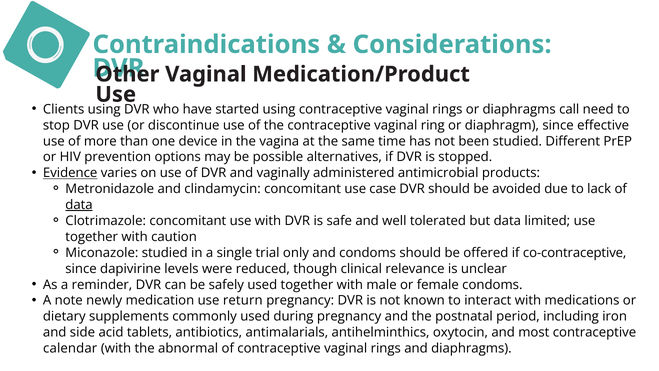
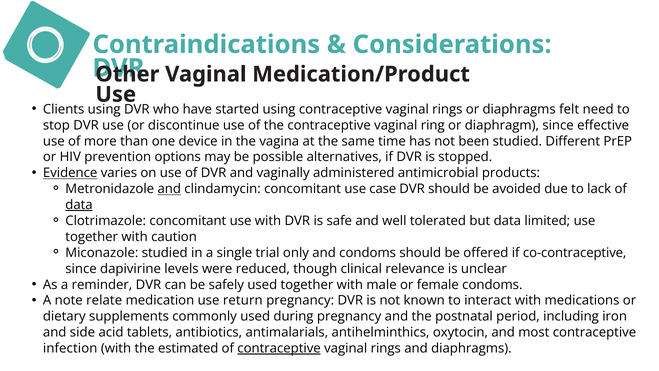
call: call -> felt
and at (169, 189) underline: none -> present
newly: newly -> relate
calendar: calendar -> infection
abnormal: abnormal -> estimated
contraceptive at (279, 348) underline: none -> present
